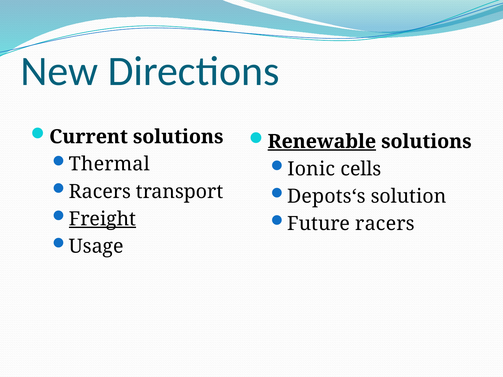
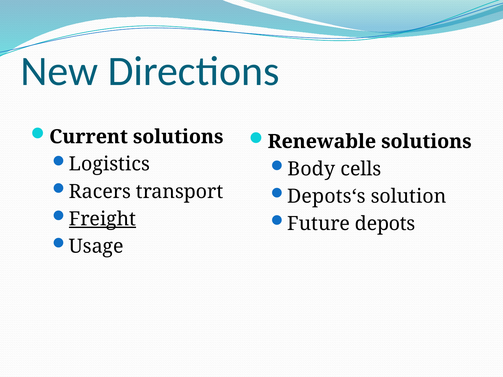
Renewable underline: present -> none
Thermal: Thermal -> Logistics
Ionic: Ionic -> Body
Future racers: racers -> depots
